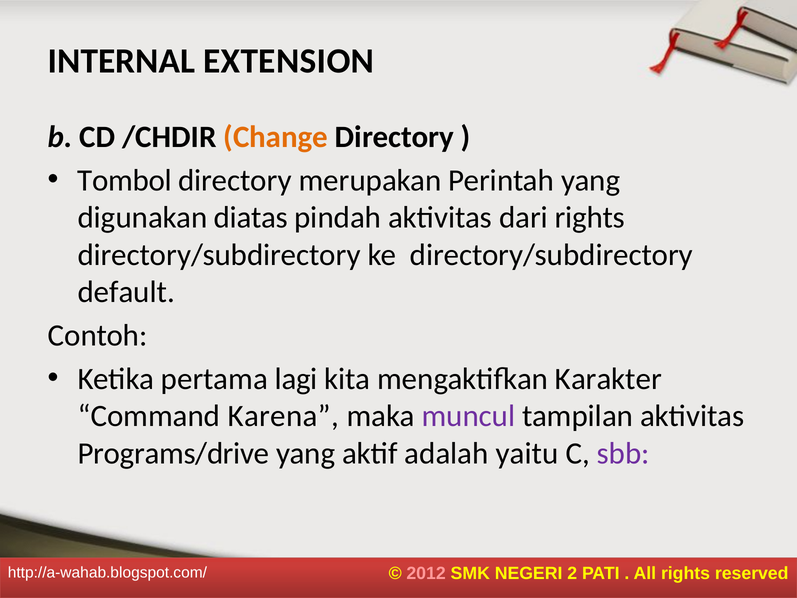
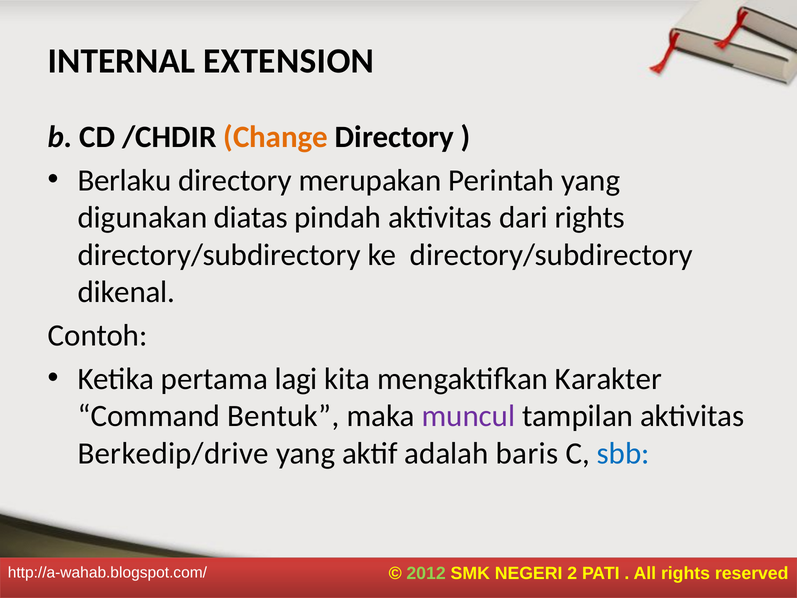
Tombol: Tombol -> Berlaku
default: default -> dikenal
Karena: Karena -> Bentuk
Programs/drive: Programs/drive -> Berkedip/drive
yaitu: yaitu -> baris
sbb colour: purple -> blue
2012 colour: pink -> light green
